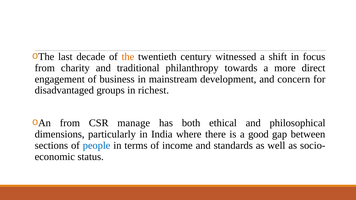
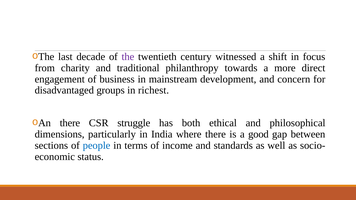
the colour: orange -> purple
from at (70, 123): from -> there
manage: manage -> struggle
